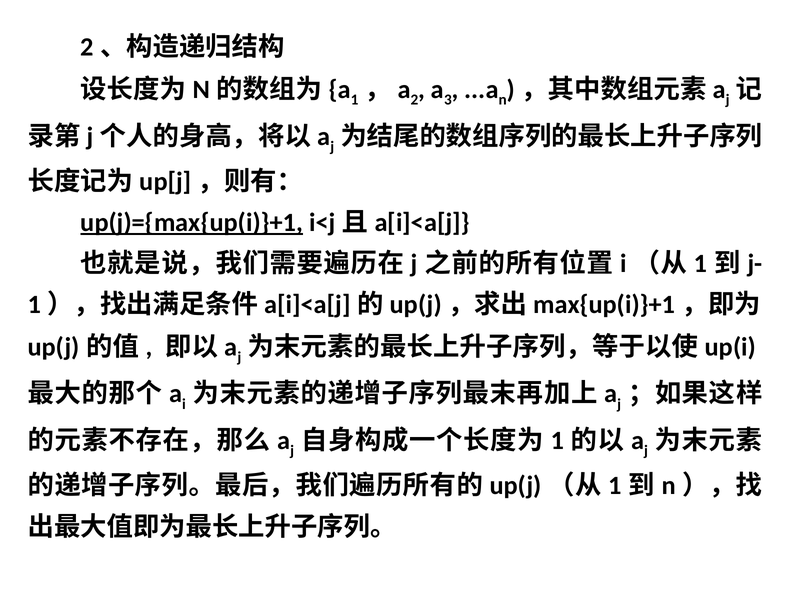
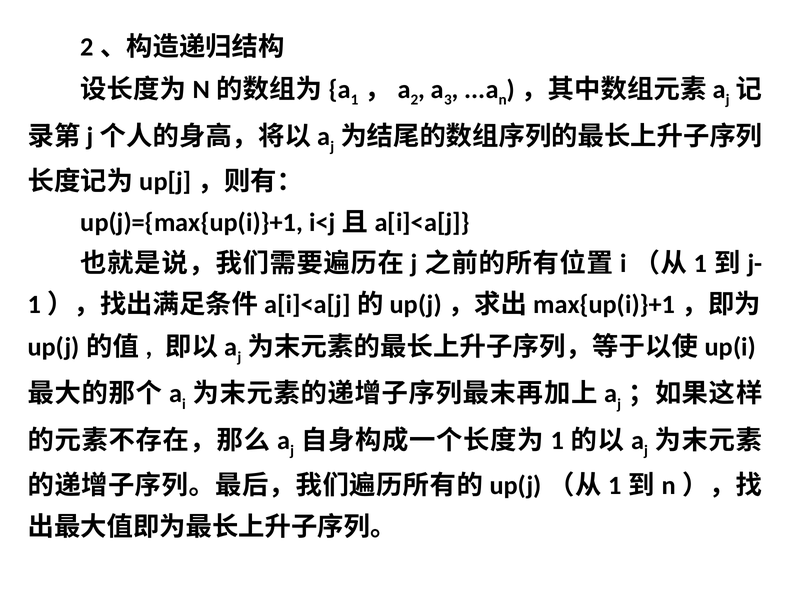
up(j)={max{up(i)}+1 underline: present -> none
